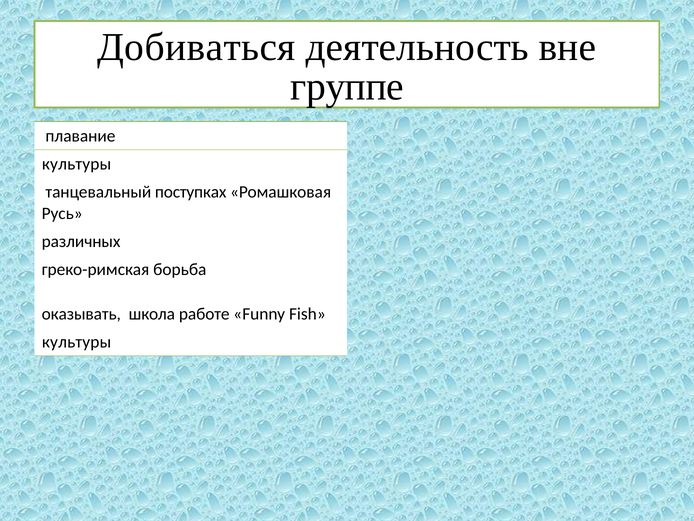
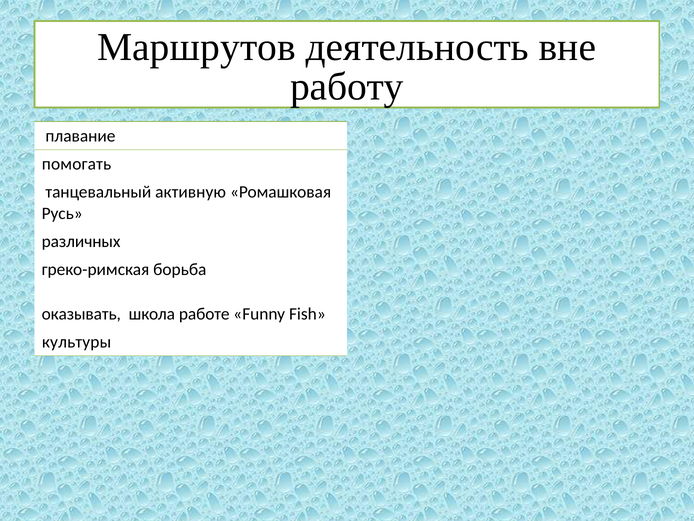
Добиваться: Добиваться -> Маршрутов
группе: группе -> работу
культуры at (77, 164): культуры -> помогать
поступках: поступках -> активную
